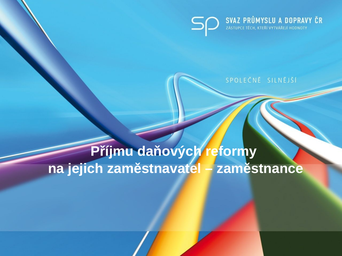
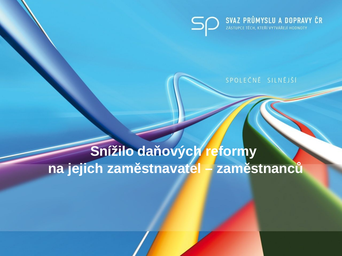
Příjmu: Příjmu -> Snížilo
zaměstnance: zaměstnance -> zaměstnanců
